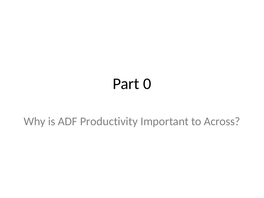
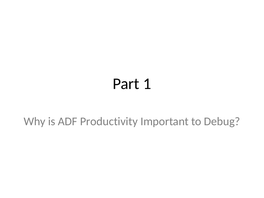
0: 0 -> 1
Across: Across -> Debug
